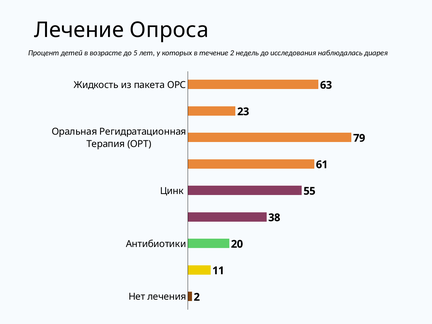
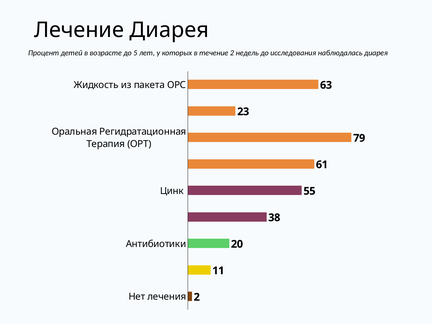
Лечение Опроса: Опроса -> Диарея
